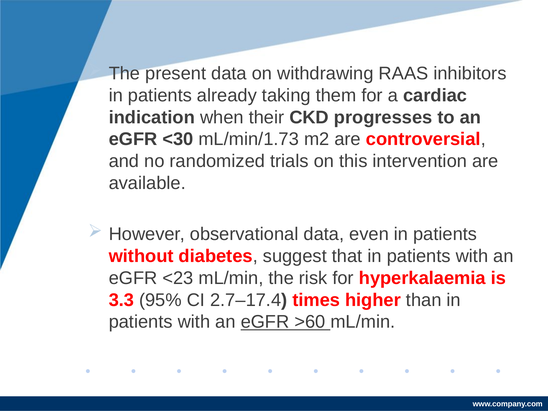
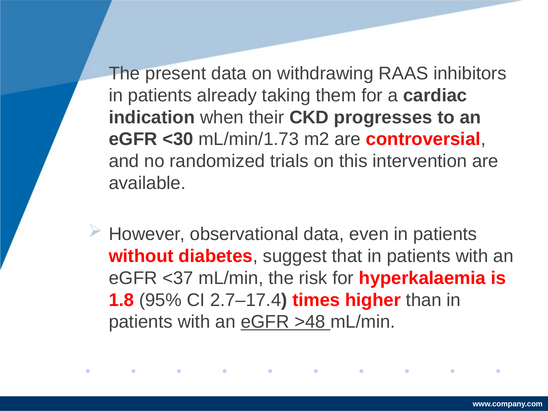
<23: <23 -> <37
3.3: 3.3 -> 1.8
>60: >60 -> >48
